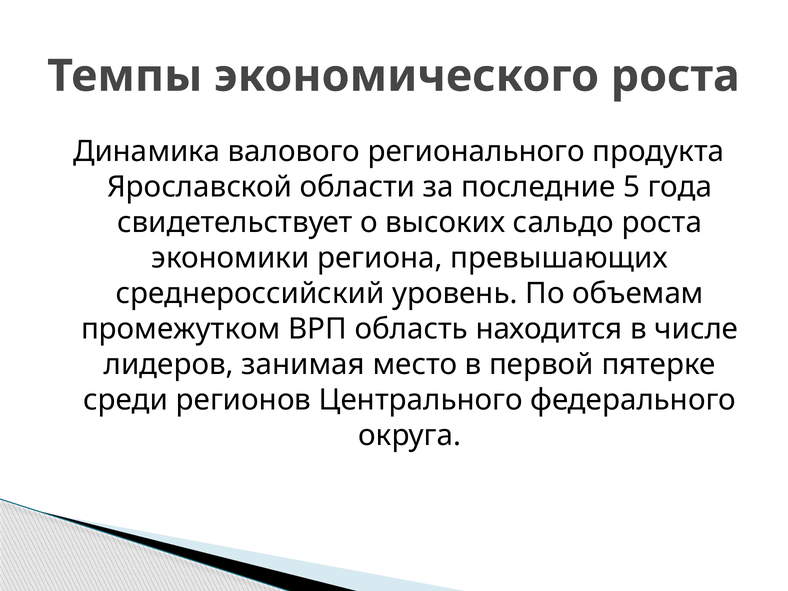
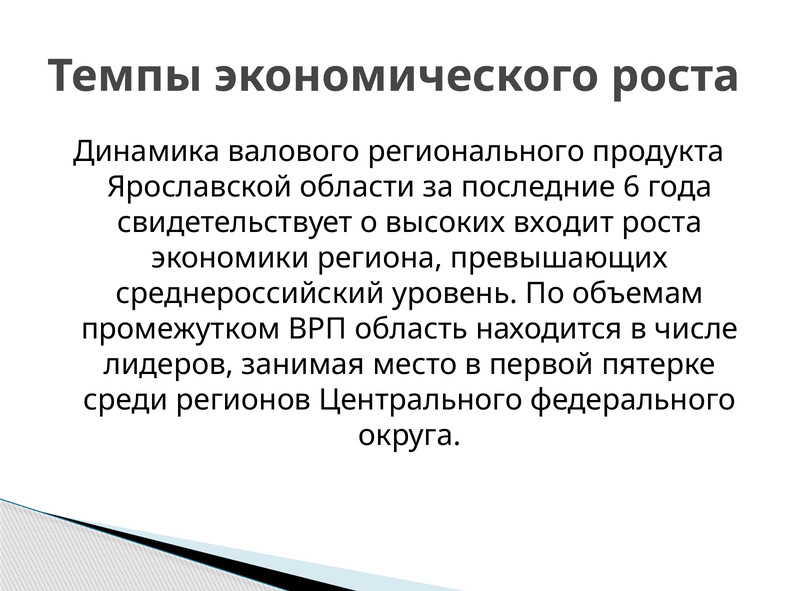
5: 5 -> 6
сальдо: сальдо -> входит
